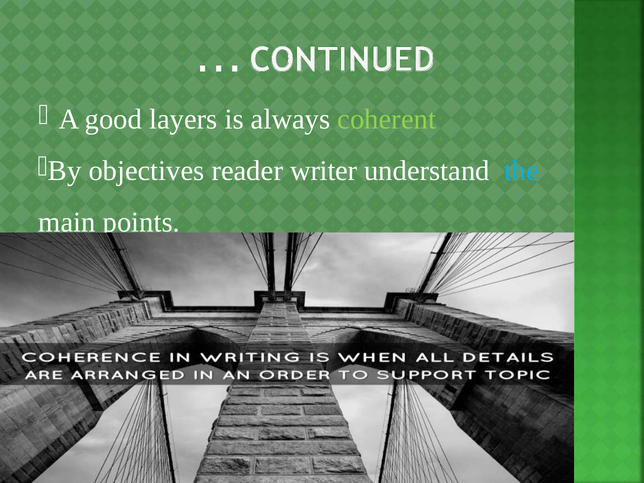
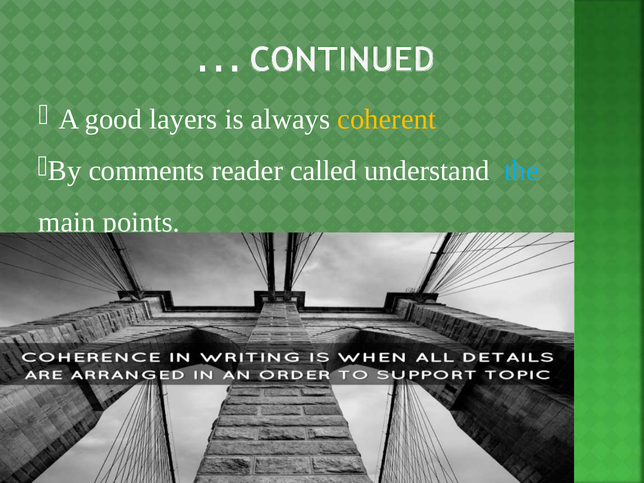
coherent colour: light green -> yellow
objectives: objectives -> comments
writer: writer -> called
